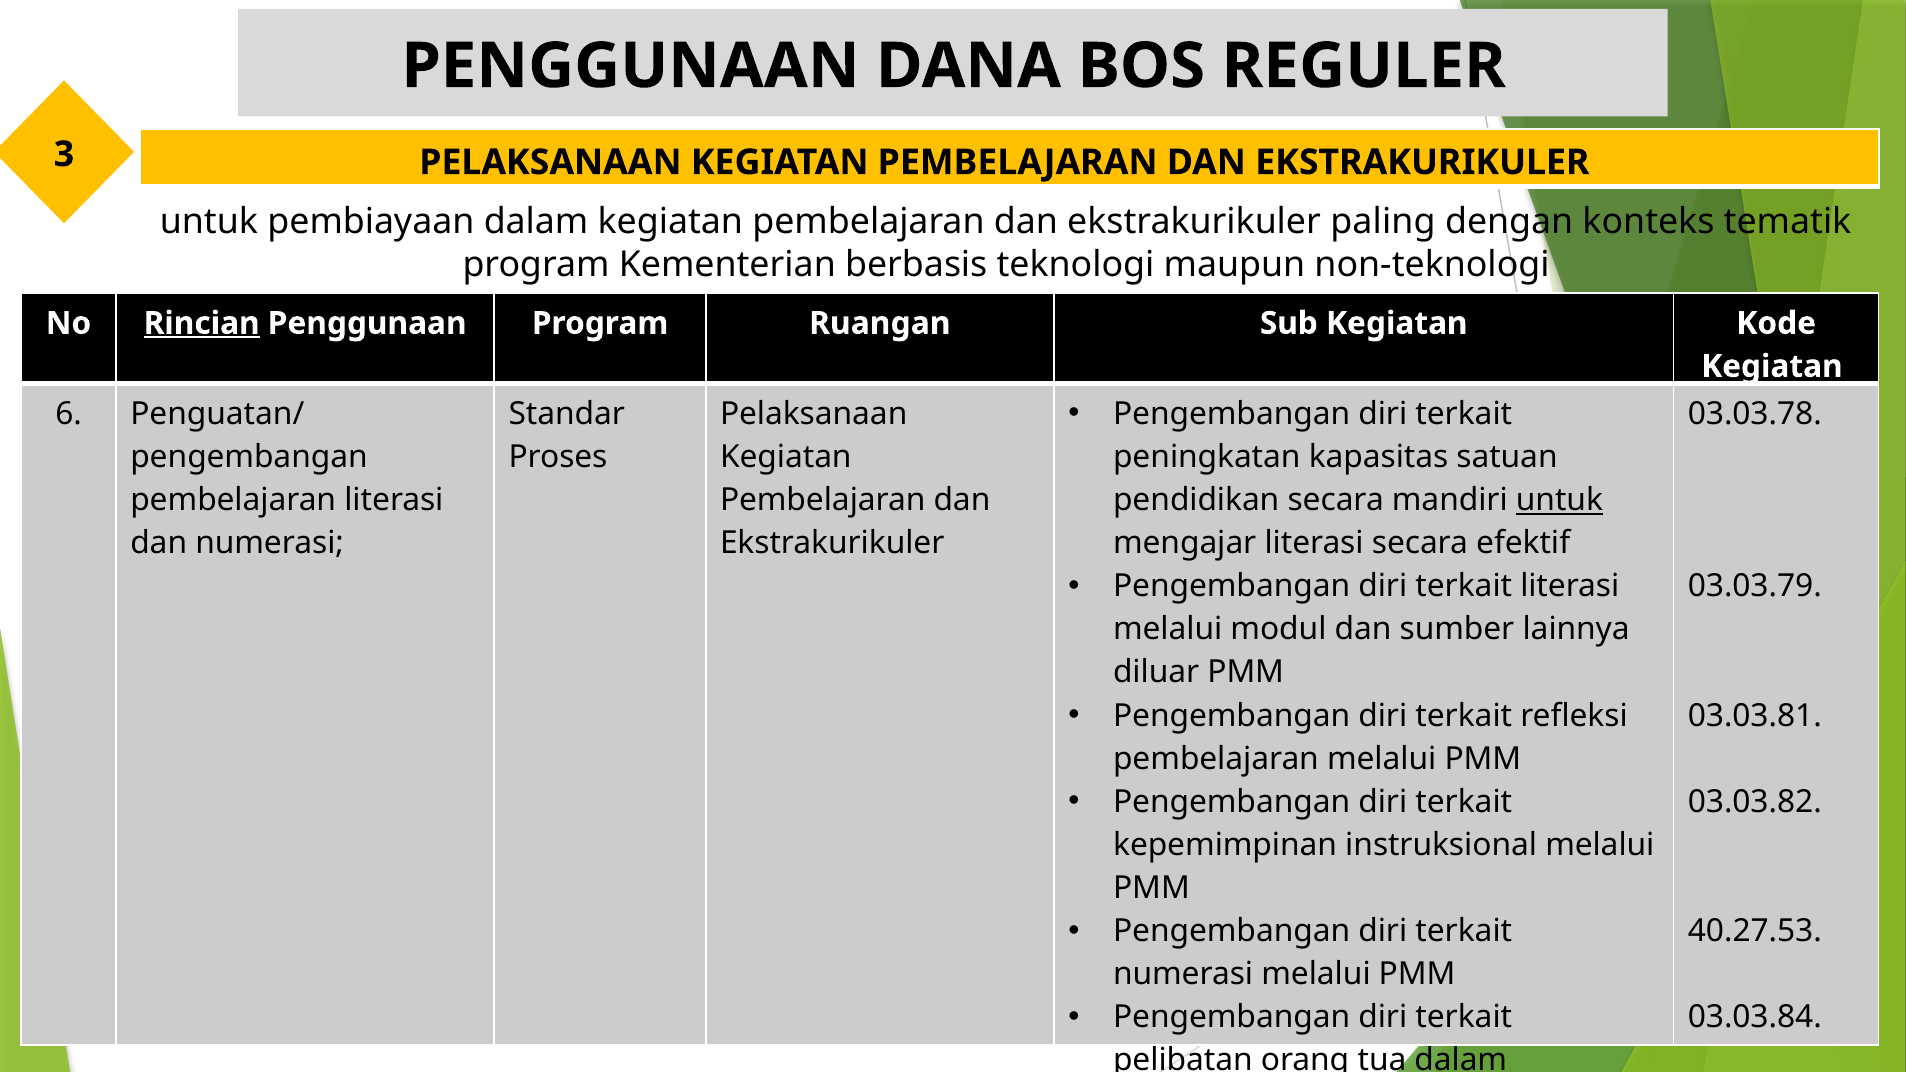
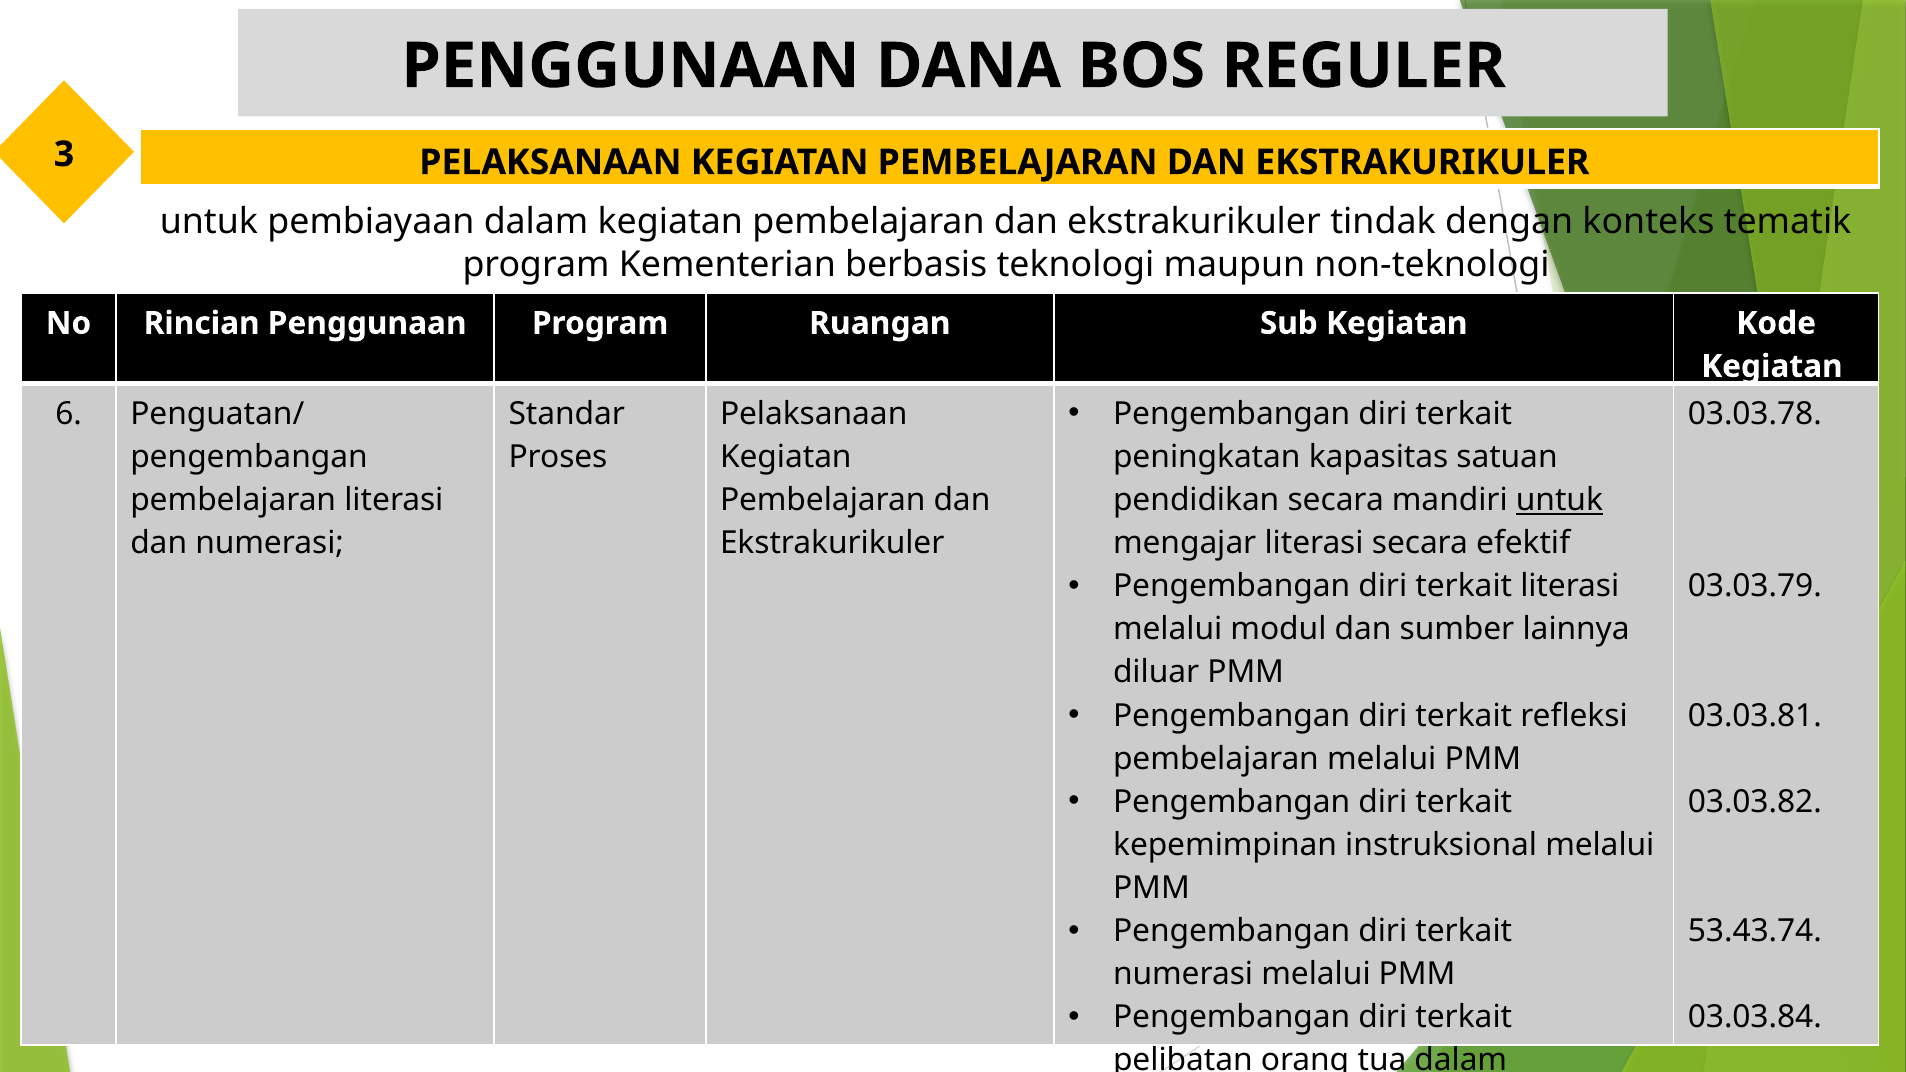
paling: paling -> tindak
Rincian underline: present -> none
40.27.53: 40.27.53 -> 53.43.74
